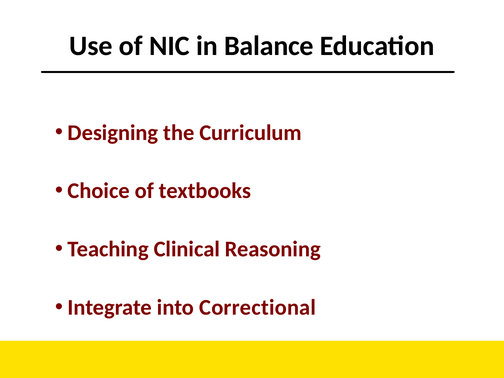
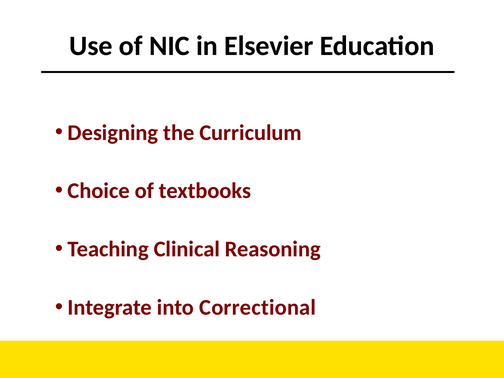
Balance: Balance -> Elsevier
